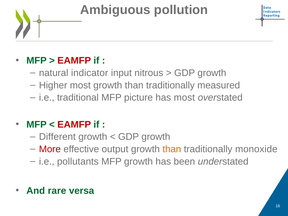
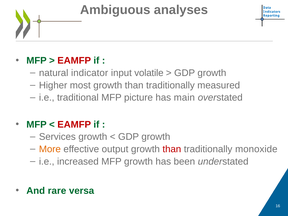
pollution: pollution -> analyses
nitrous: nitrous -> volatile
has most: most -> main
Different: Different -> Services
More colour: red -> orange
than at (172, 149) colour: orange -> red
pollutants: pollutants -> increased
